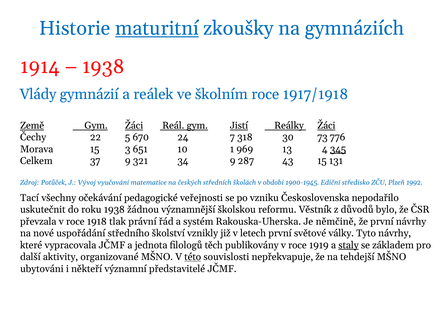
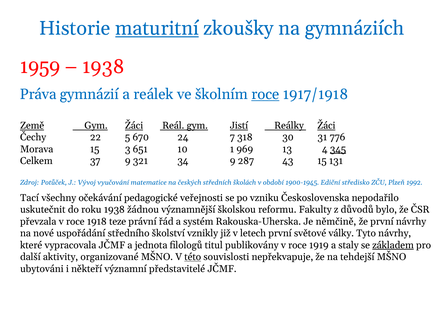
1914: 1914 -> 1959
Vlády: Vlády -> Práva
roce at (265, 94) underline: none -> present
73: 73 -> 31
Věstník: Věstník -> Fakulty
tlak: tlak -> teze
těch: těch -> titul
staly underline: present -> none
základem underline: none -> present
